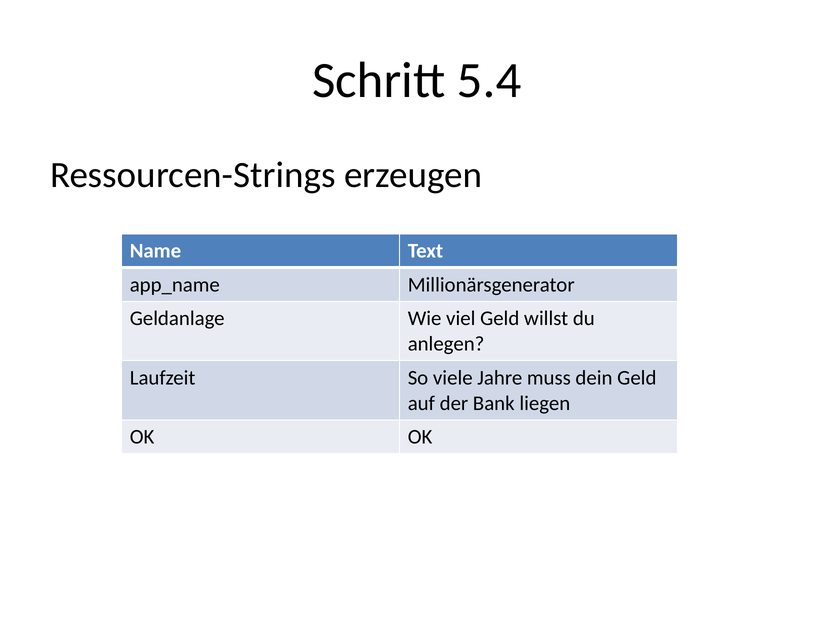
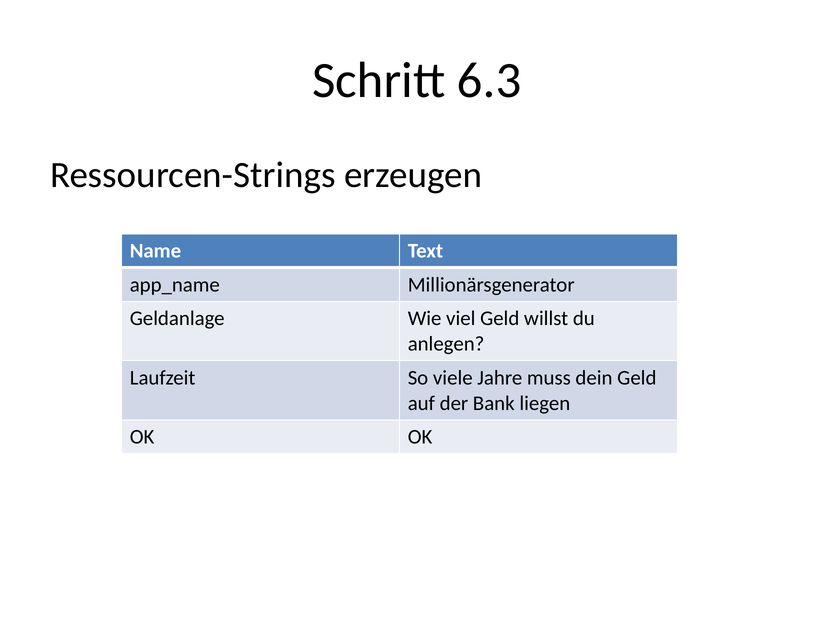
5.4: 5.4 -> 6.3
